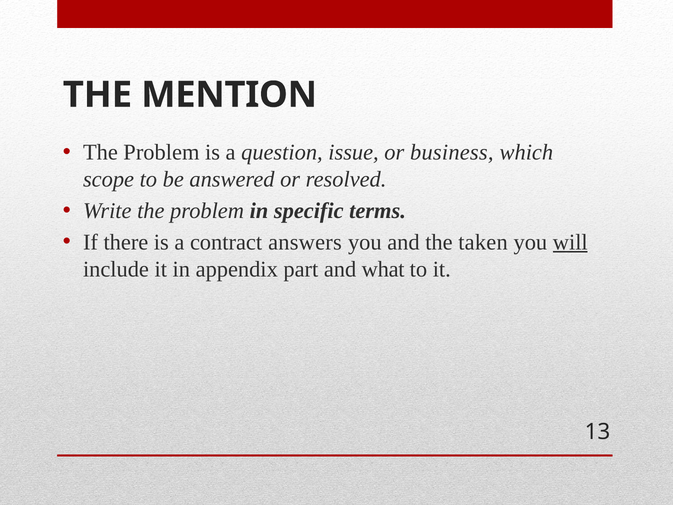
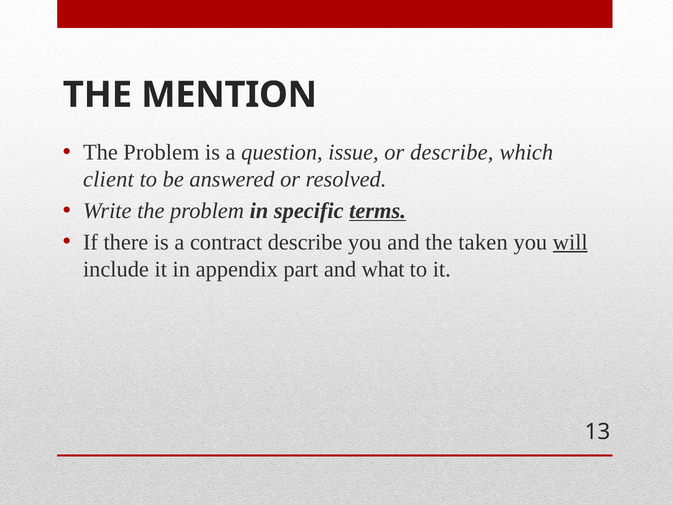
or business: business -> describe
scope: scope -> client
terms underline: none -> present
contract answers: answers -> describe
